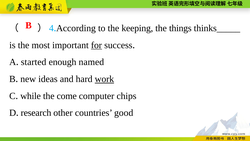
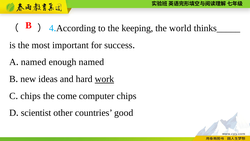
things: things -> world
for underline: present -> none
started at (34, 62): started -> named
while at (31, 96): while -> chips
research: research -> scientist
